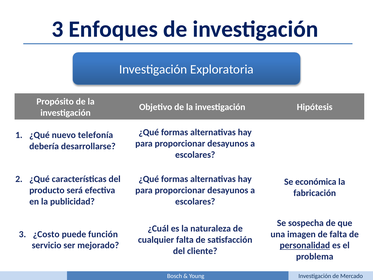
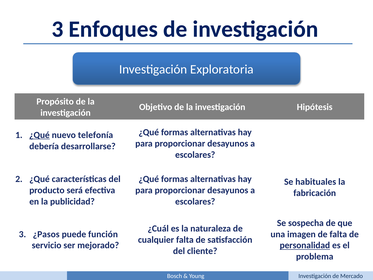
¿Qué at (39, 135) underline: none -> present
económica: económica -> habituales
¿Costo: ¿Costo -> ¿Pasos
